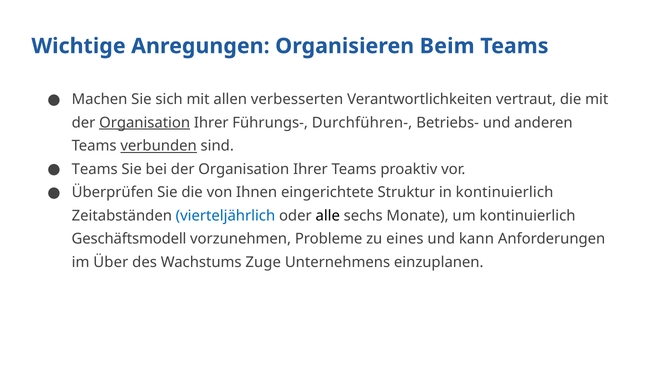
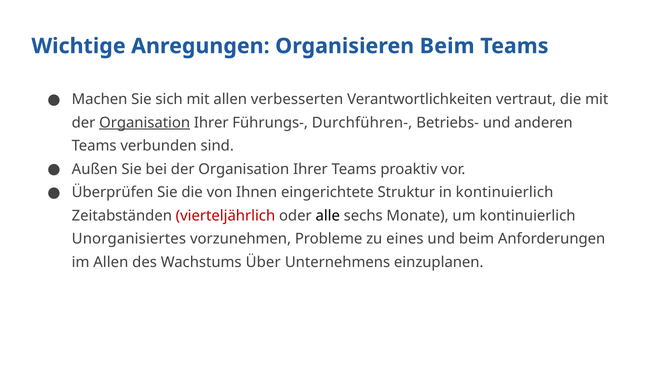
verbunden underline: present -> none
Teams at (95, 169): Teams -> Außen
vierteljährlich colour: blue -> red
Geschäftsmodell: Geschäftsmodell -> Unorganisiertes
und kann: kann -> beim
im Über: Über -> Allen
Zuge: Zuge -> Über
